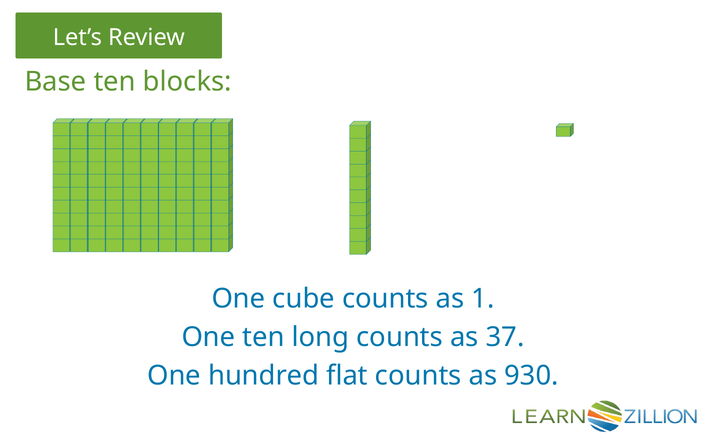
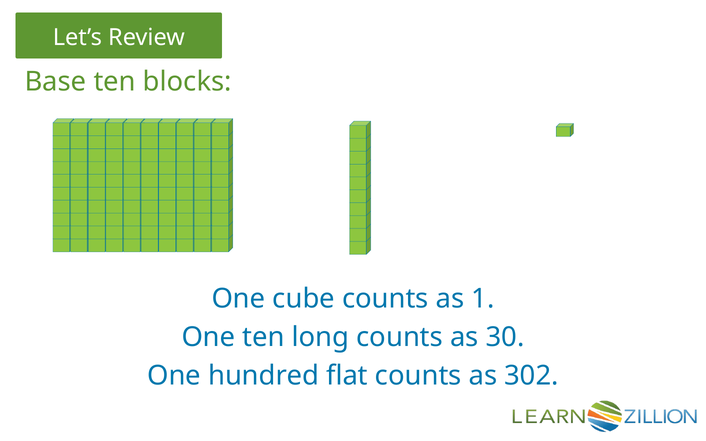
37: 37 -> 30
930: 930 -> 302
